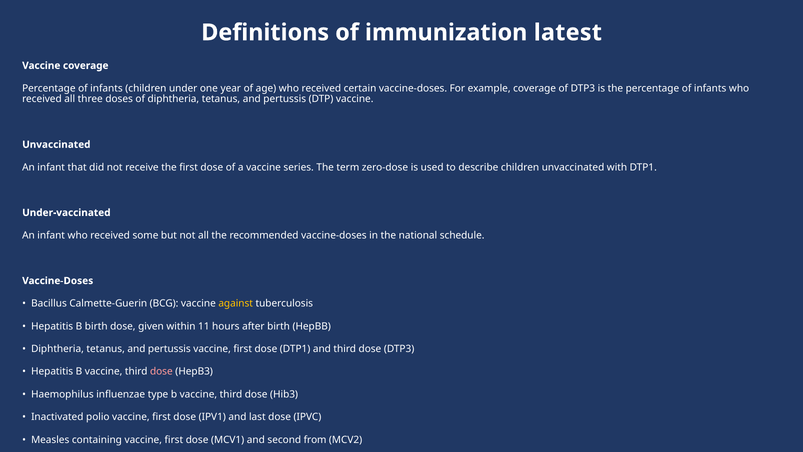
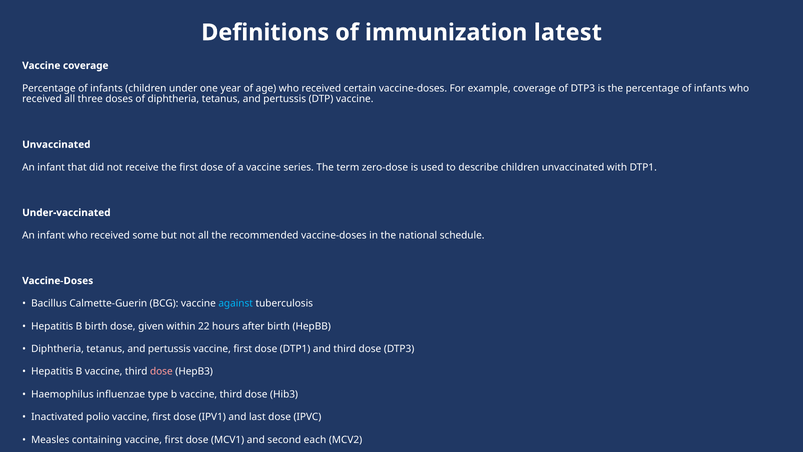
against at (236, 303) colour: yellow -> light blue
11: 11 -> 22
second from: from -> each
